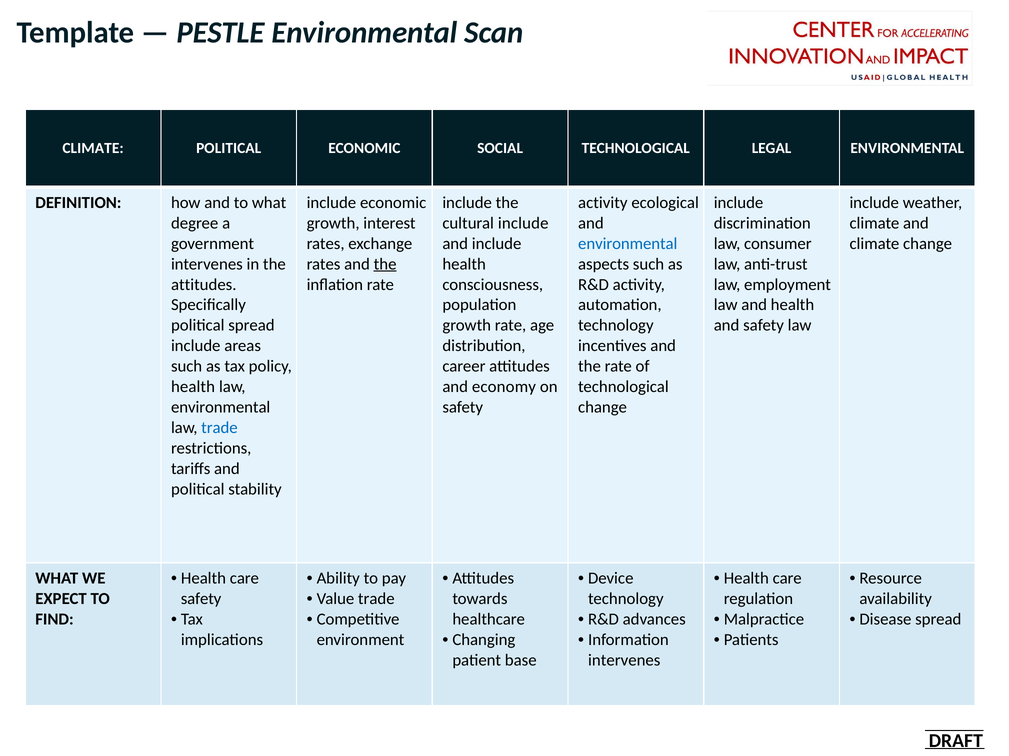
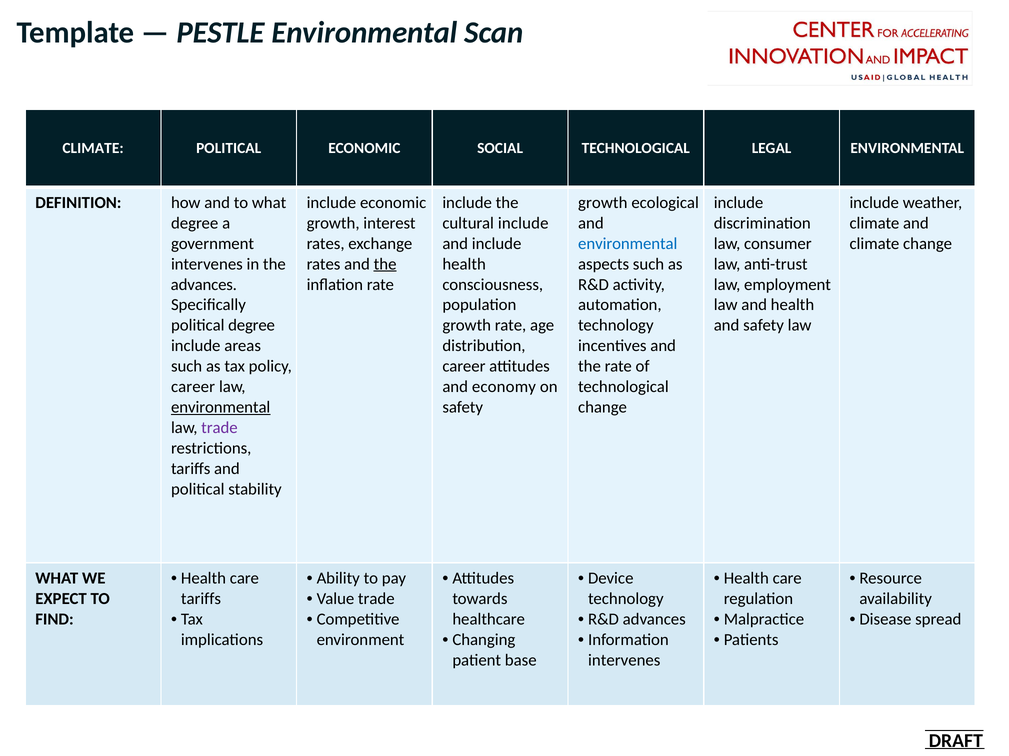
activity at (603, 203): activity -> growth
attitudes at (204, 285): attitudes -> advances
political spread: spread -> degree
health at (193, 387): health -> career
environmental at (221, 408) underline: none -> present
trade at (219, 428) colour: blue -> purple
safety at (201, 599): safety -> tariffs
